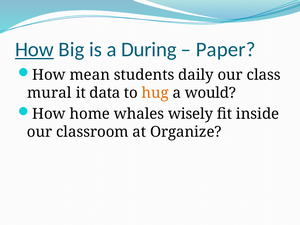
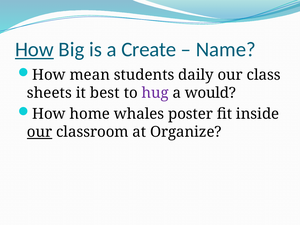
During: During -> Create
Paper: Paper -> Name
mural: mural -> sheets
data: data -> best
hug colour: orange -> purple
wisely: wisely -> poster
our at (40, 132) underline: none -> present
